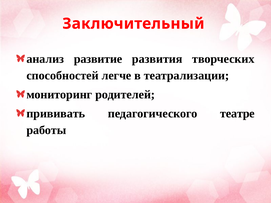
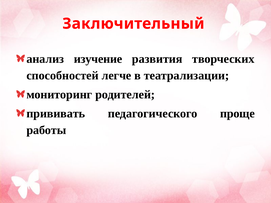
развитие: развитие -> изучение
театре: театре -> проще
